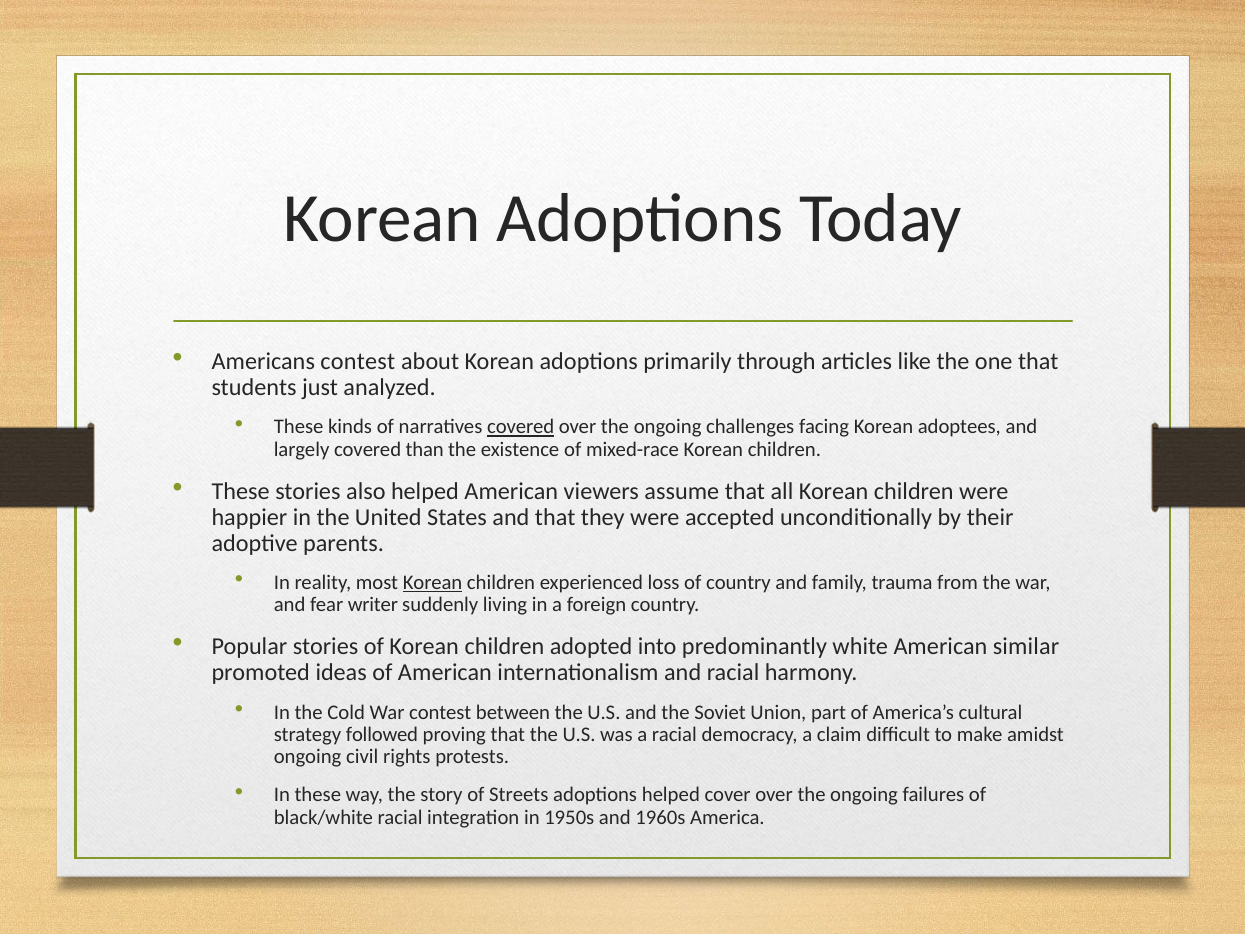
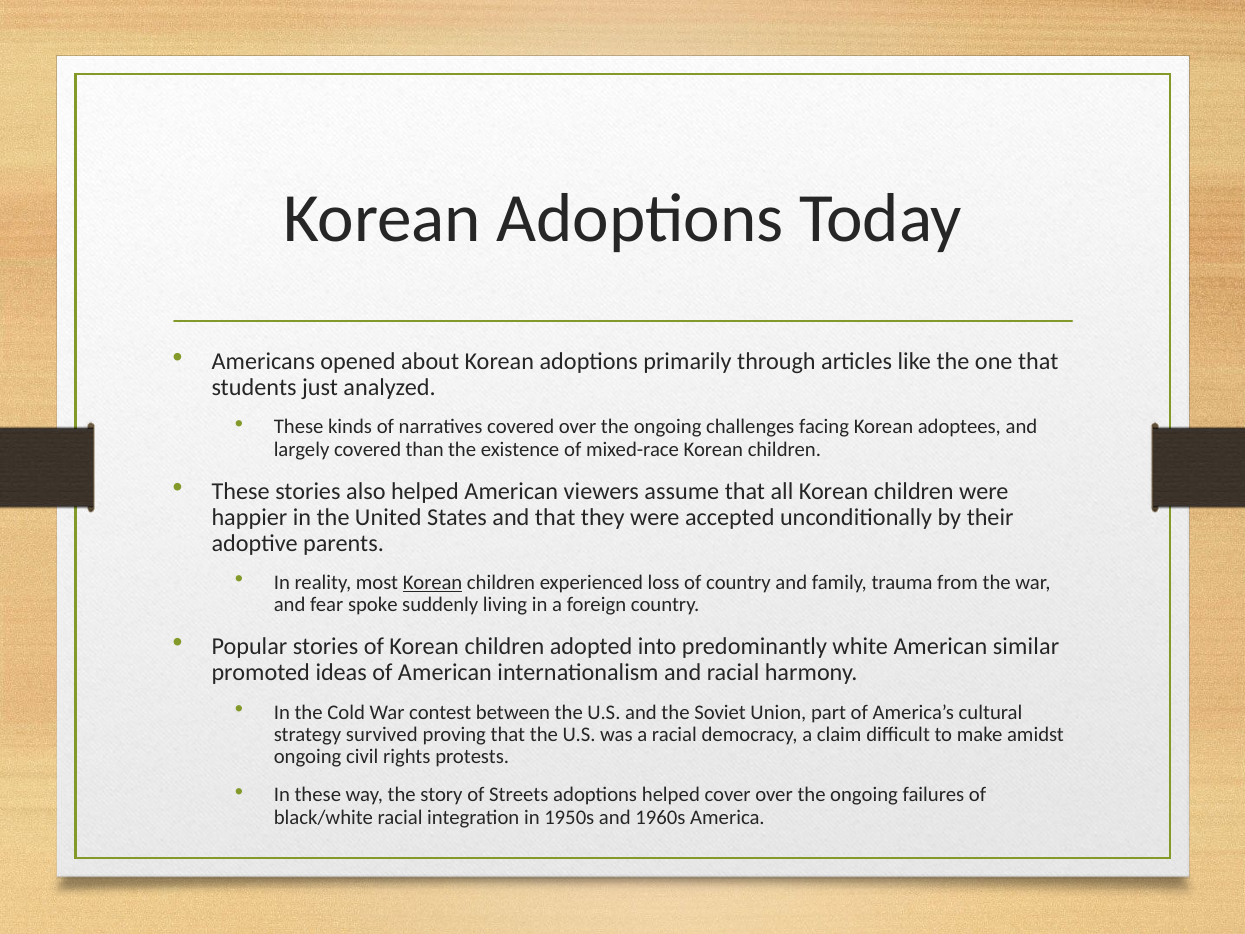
Americans contest: contest -> opened
covered at (521, 427) underline: present -> none
writer: writer -> spoke
followed: followed -> survived
